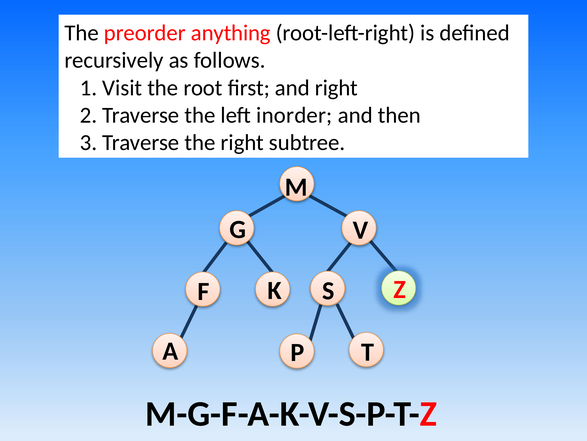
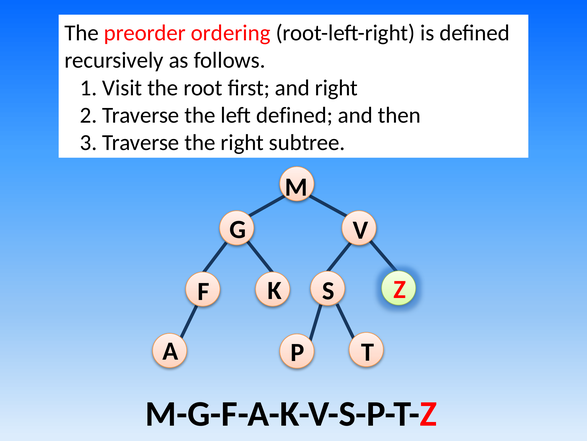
anything: anything -> ordering
left inorder: inorder -> defined
